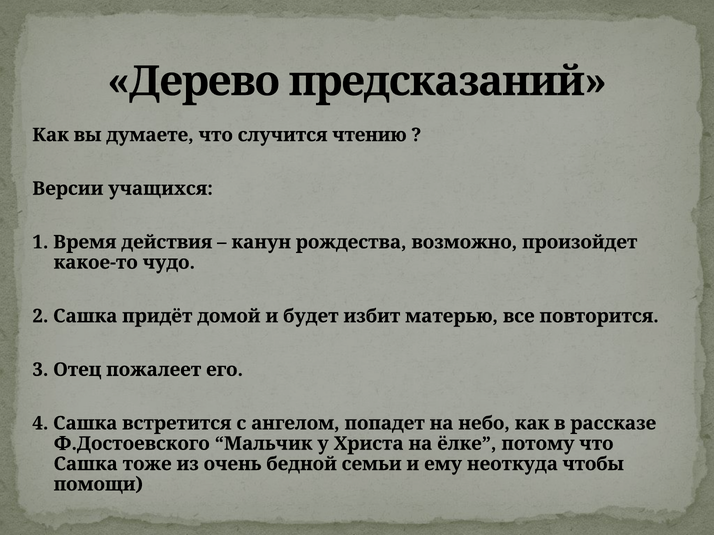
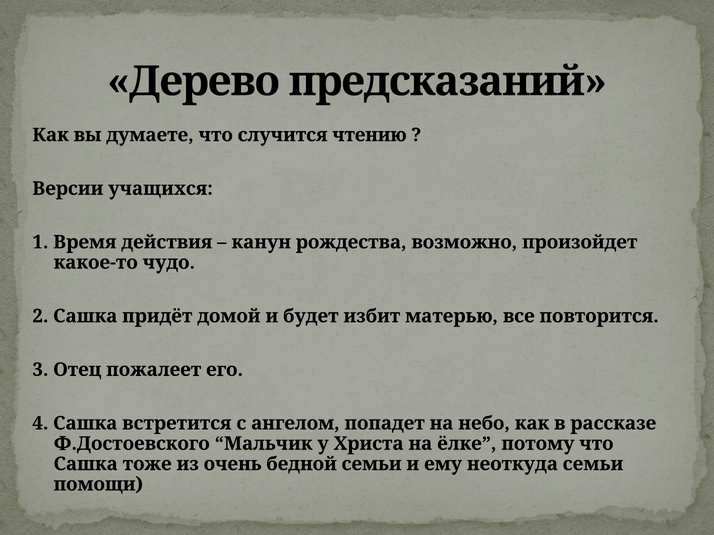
неоткуда чтобы: чтобы -> семьи
